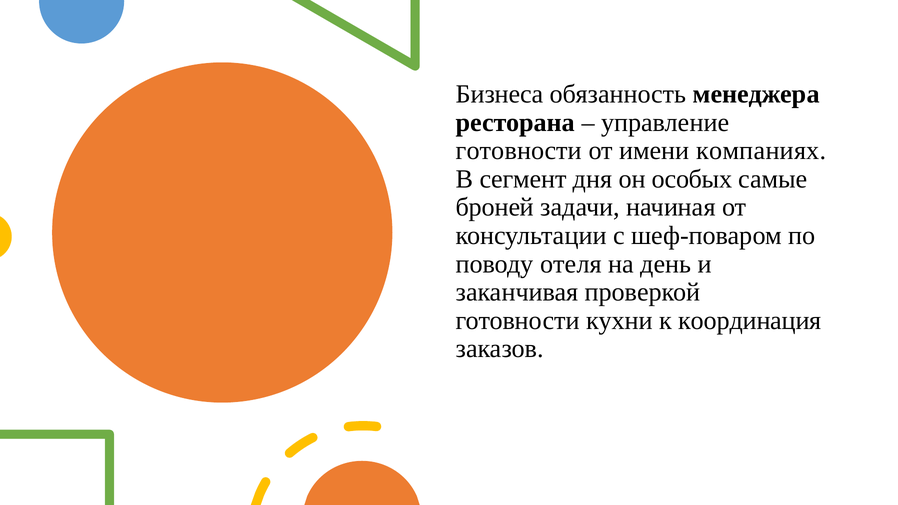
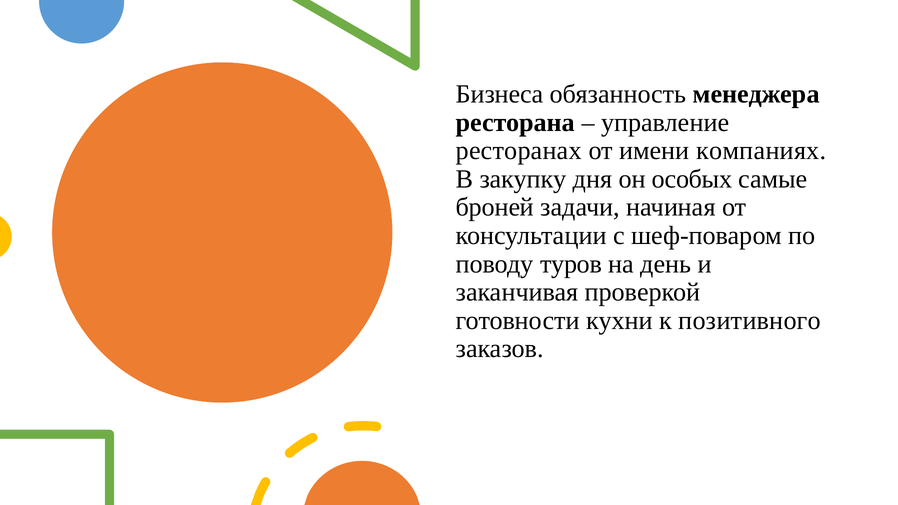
готовности at (519, 151): готовности -> ресторанах
сегмент: сегмент -> закупку
отеля: отеля -> туров
координация: координация -> позитивного
